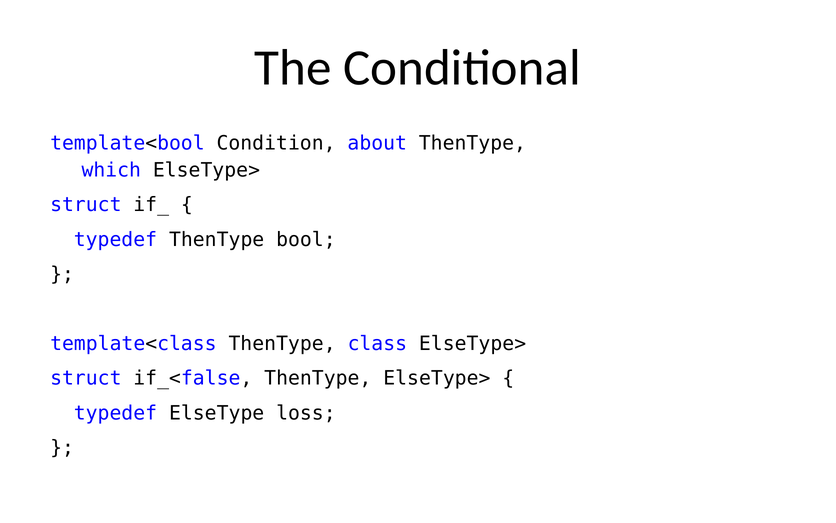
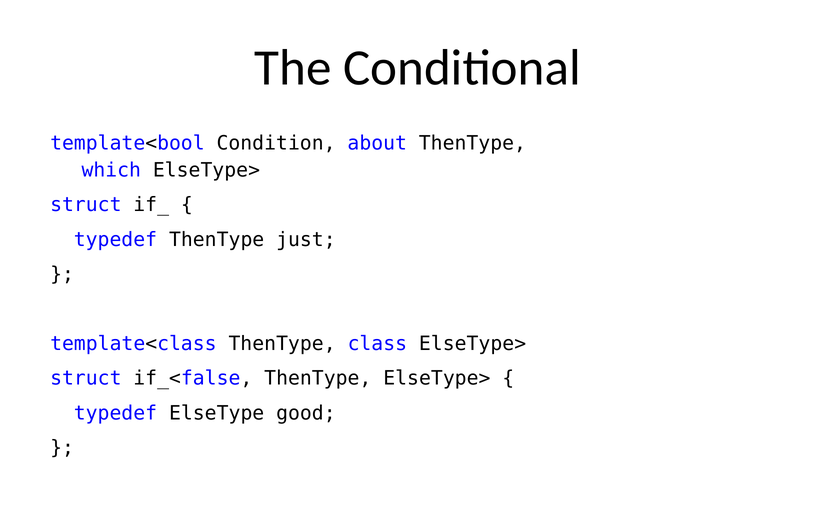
bool: bool -> just
loss: loss -> good
